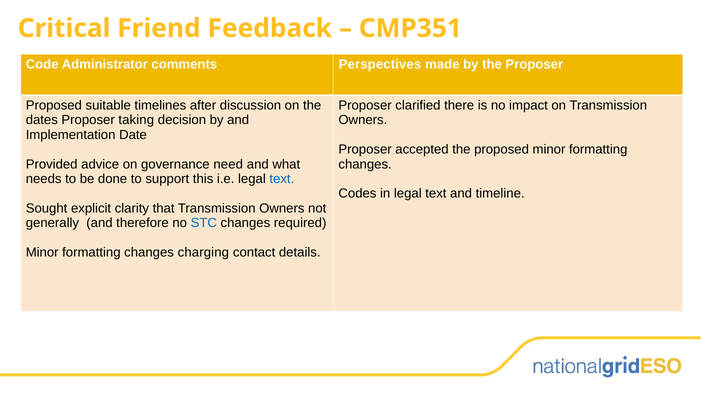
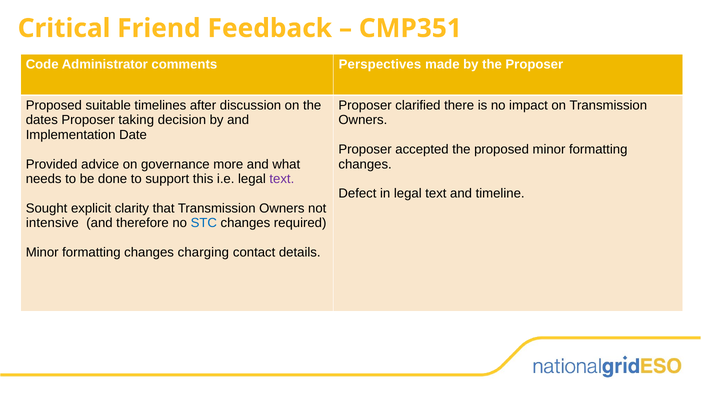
need: need -> more
text at (282, 179) colour: blue -> purple
Codes: Codes -> Defect
generally: generally -> intensive
